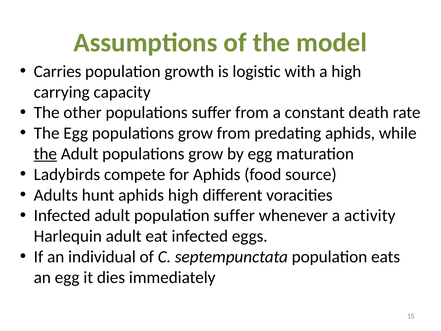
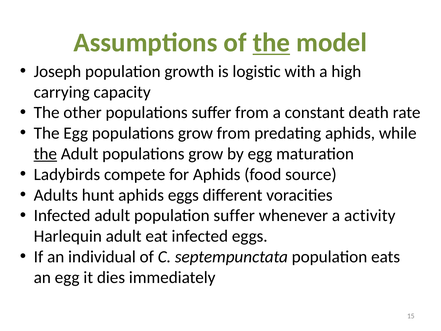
the at (271, 43) underline: none -> present
Carries: Carries -> Joseph
aphids high: high -> eggs
